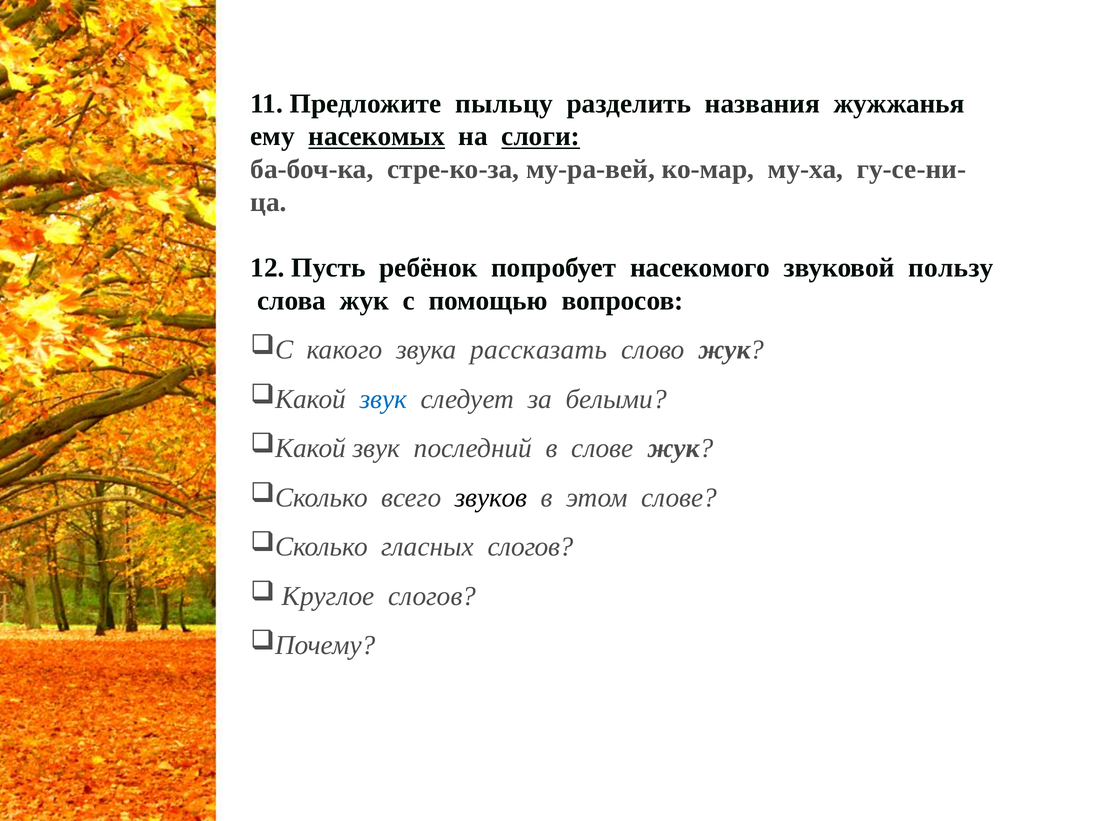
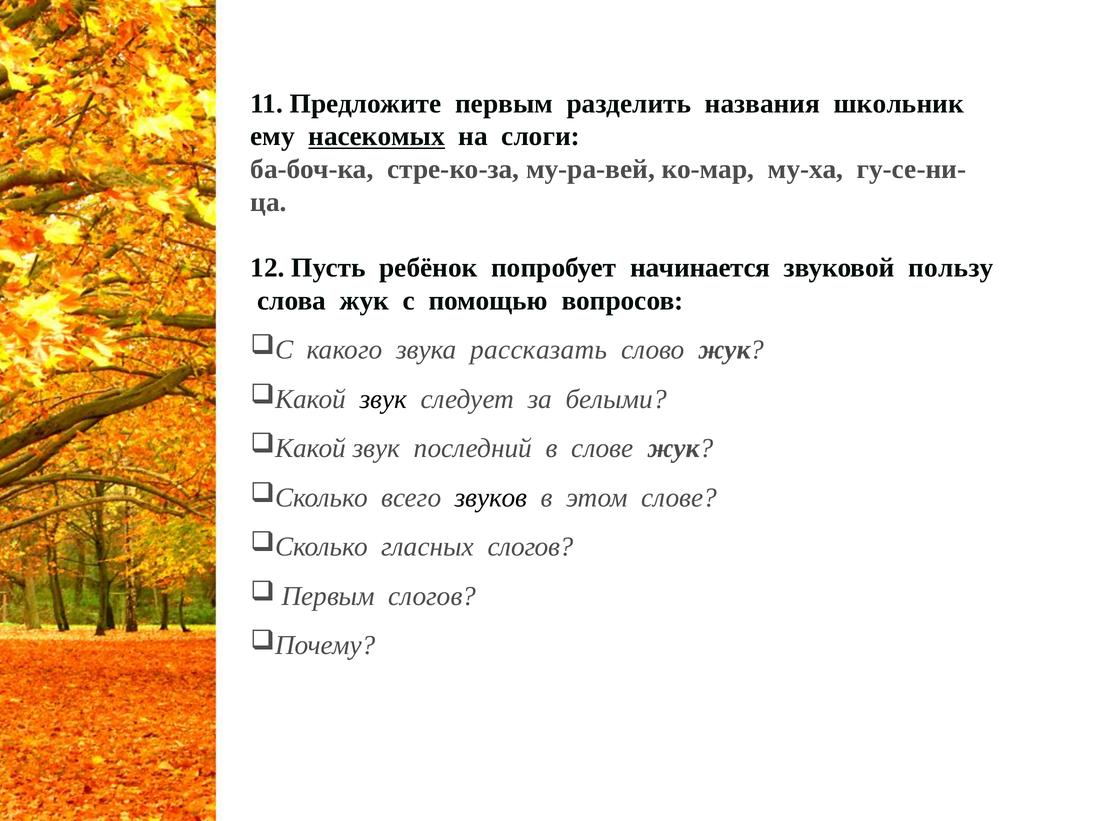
Предложите пыльцу: пыльцу -> первым
жужжанья: жужжанья -> школьник
слоги underline: present -> none
насекомого: насекомого -> начинается
звук at (383, 399) colour: blue -> black
Круглое at (328, 596): Круглое -> Первым
